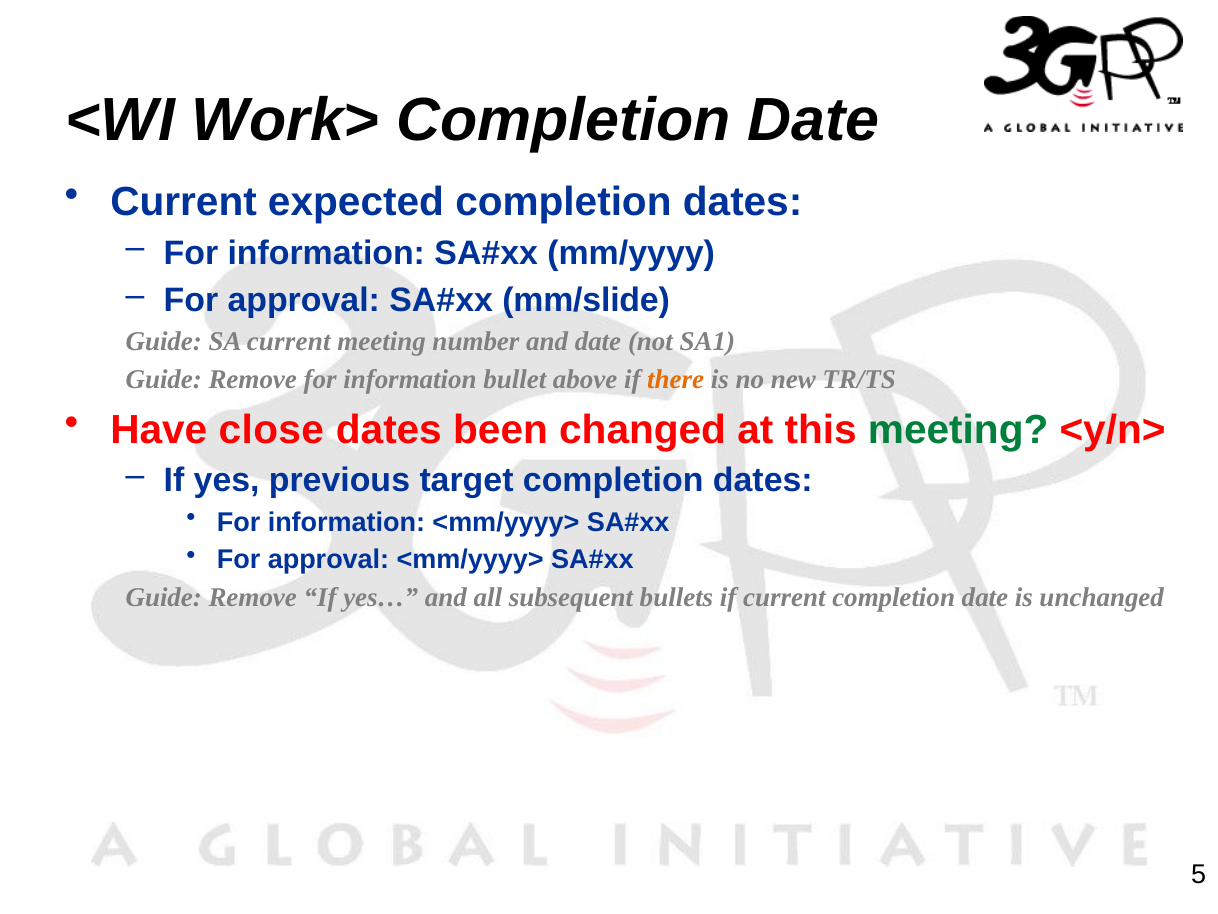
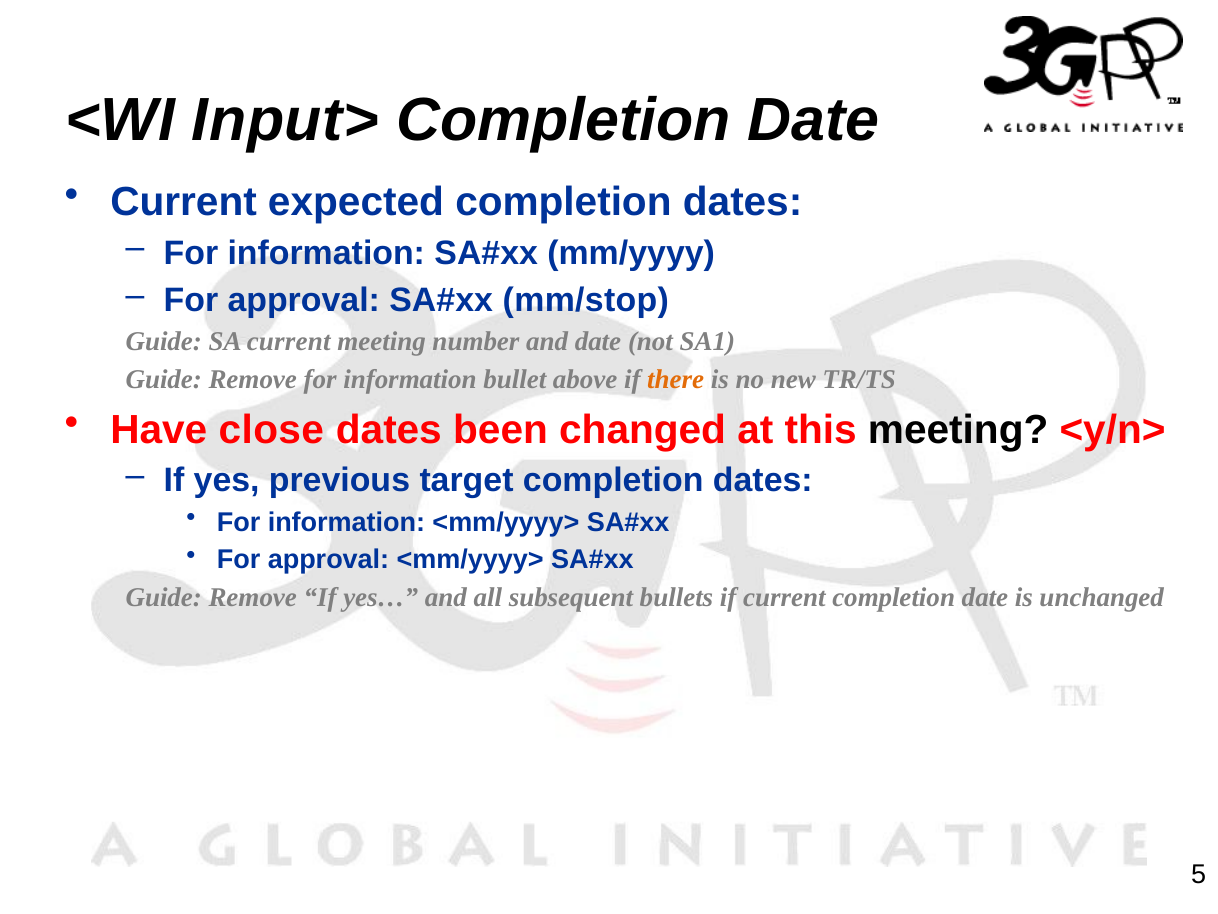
Work>: Work> -> Input>
mm/slide: mm/slide -> mm/stop
meeting at (958, 429) colour: green -> black
